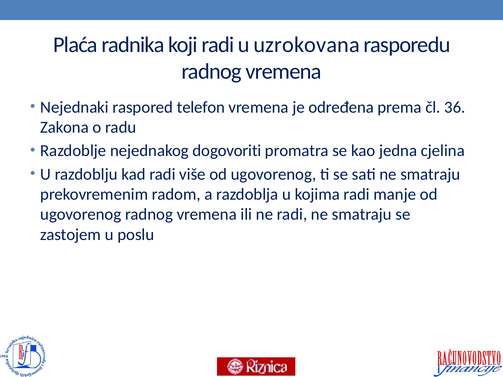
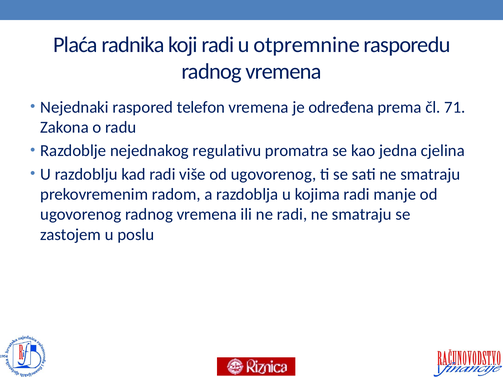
uzrokovana: uzrokovana -> otpremnine
36: 36 -> 71
dogovoriti: dogovoriti -> regulativu
